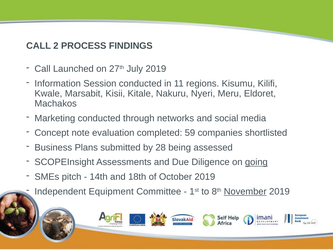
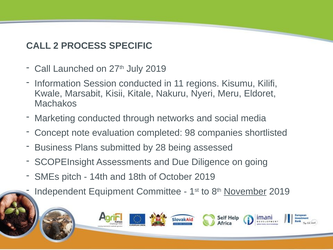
FINDINGS: FINDINGS -> SPECIFIC
59: 59 -> 98
going underline: present -> none
